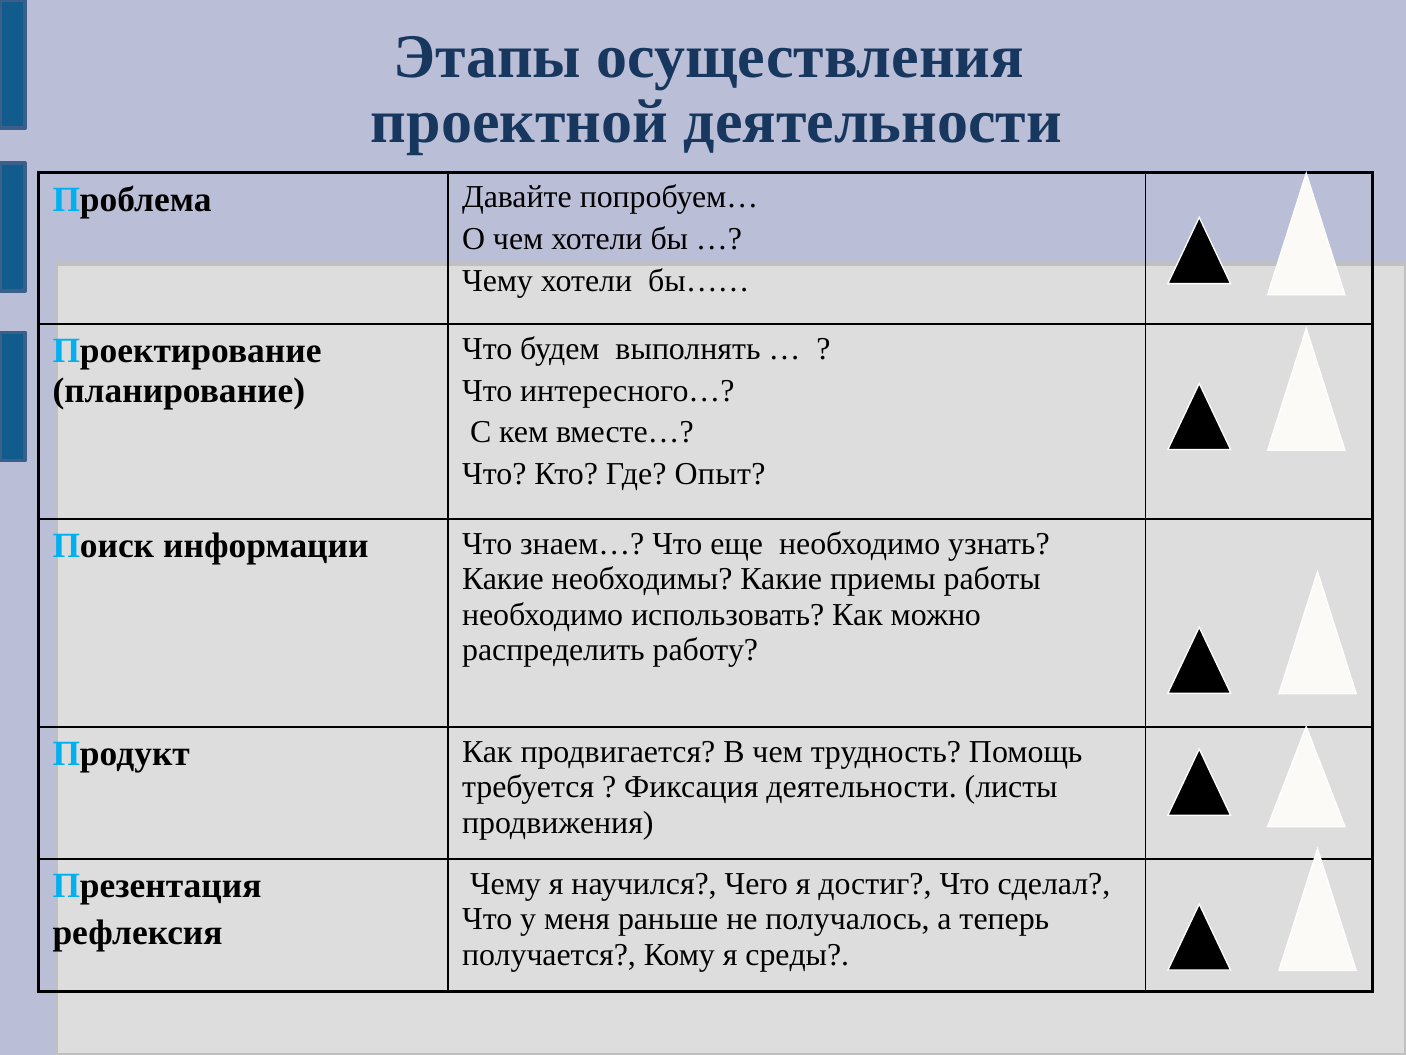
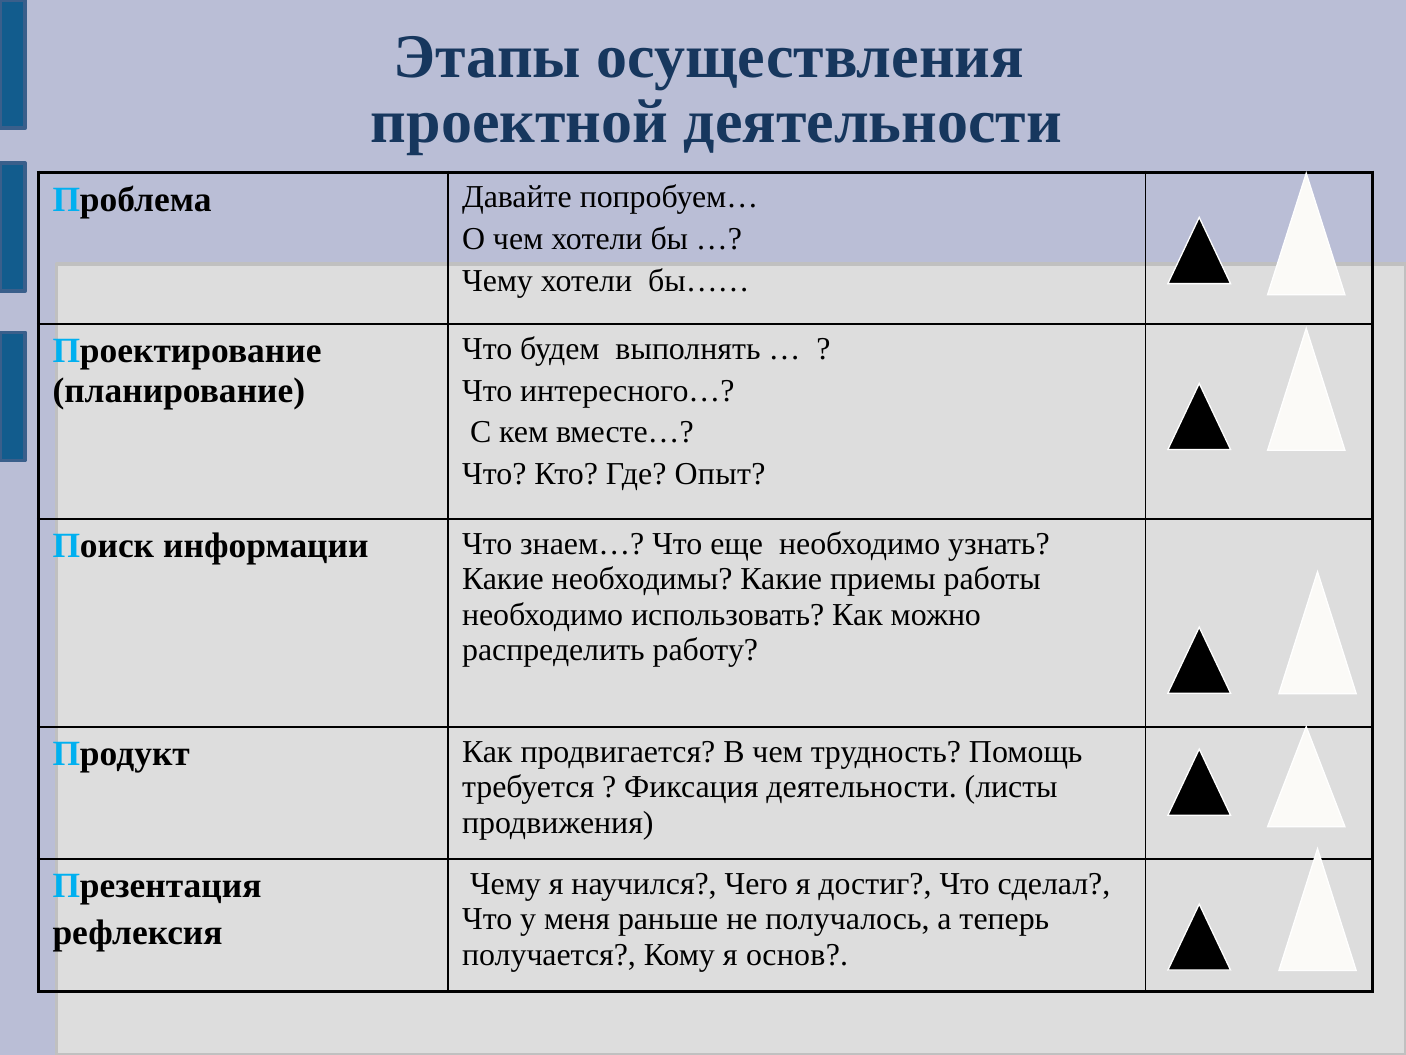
среды: среды -> основ
